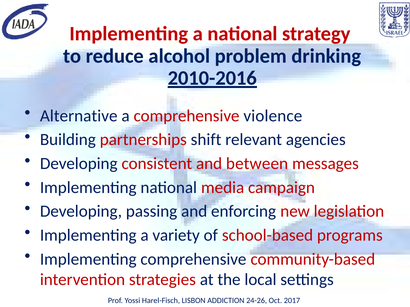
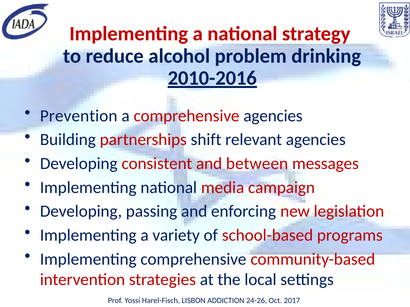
Alternative: Alternative -> Prevention
comprehensive violence: violence -> agencies
